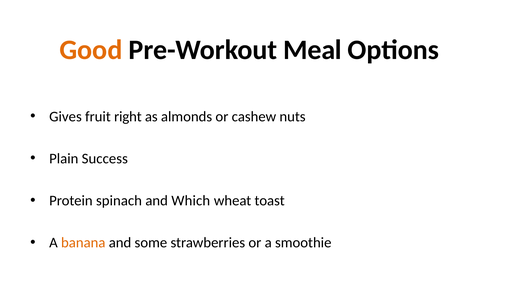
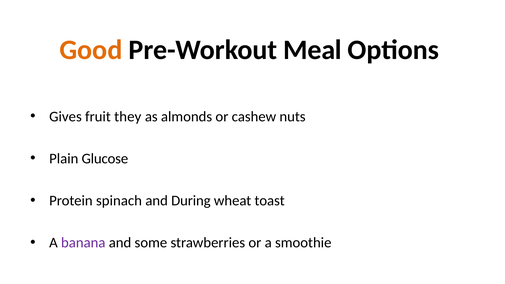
right: right -> they
Success: Success -> Glucose
Which: Which -> During
banana colour: orange -> purple
